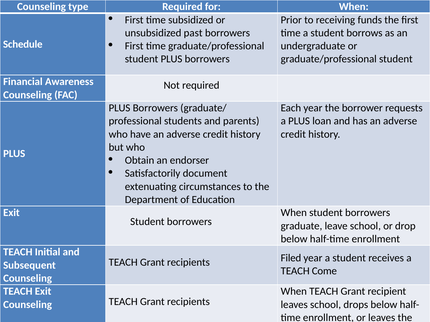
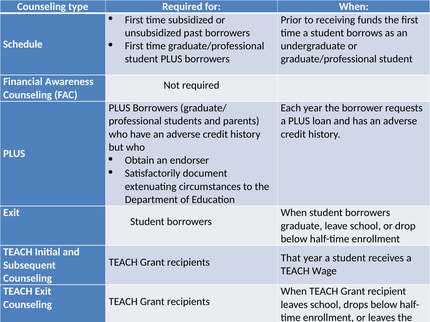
Filed: Filed -> That
Come: Come -> Wage
